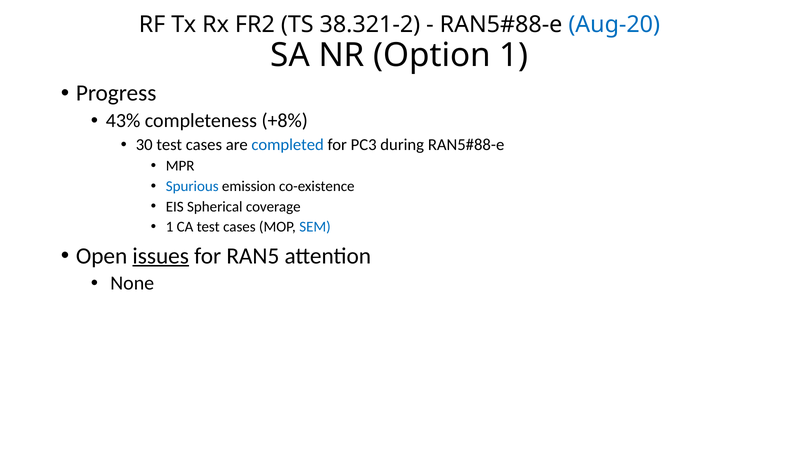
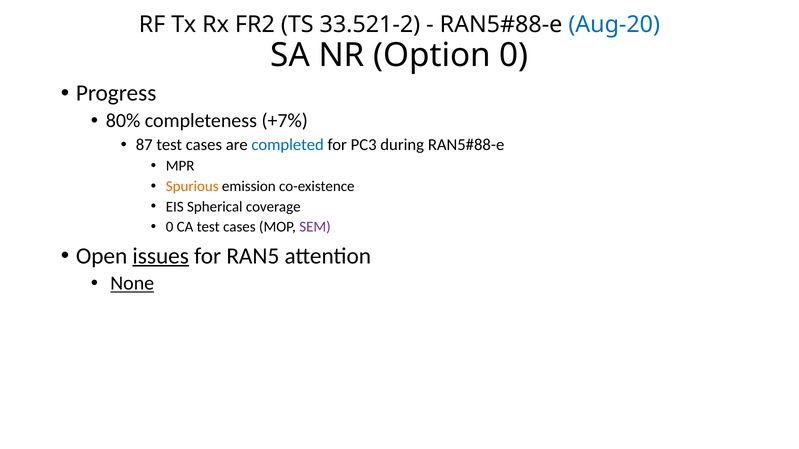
38.321-2: 38.321-2 -> 33.521-2
Option 1: 1 -> 0
43%: 43% -> 80%
+8%: +8% -> +7%
30: 30 -> 87
Spurious colour: blue -> orange
1 at (170, 227): 1 -> 0
SEM colour: blue -> purple
None underline: none -> present
